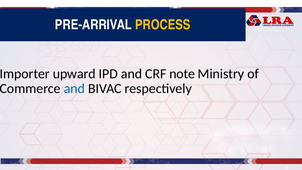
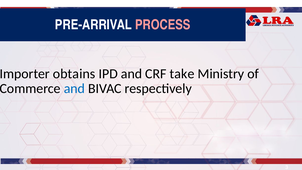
PROCESS colour: yellow -> pink
upward: upward -> obtains
note: note -> take
